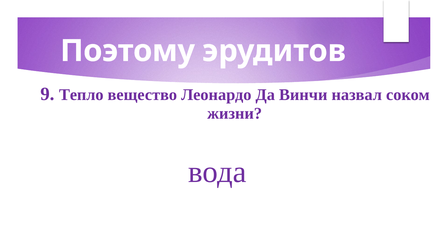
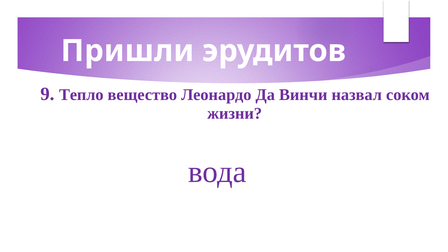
Поэтому: Поэтому -> Пришли
